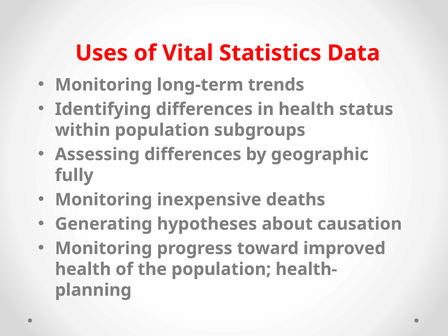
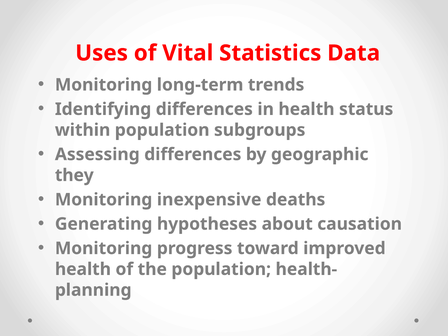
fully: fully -> they
